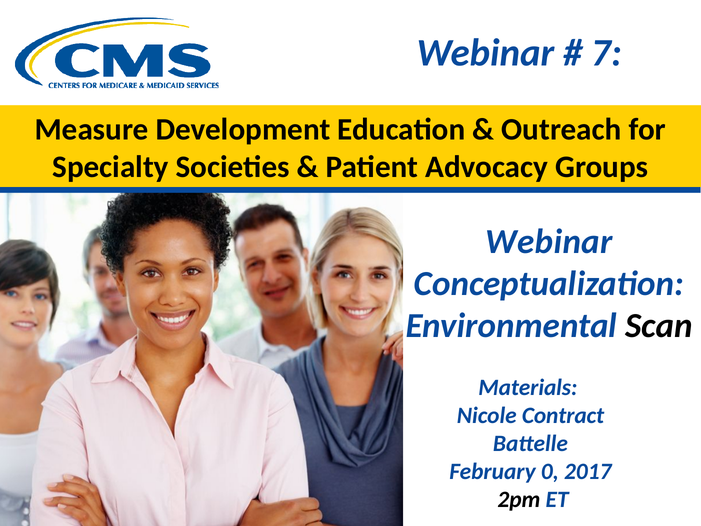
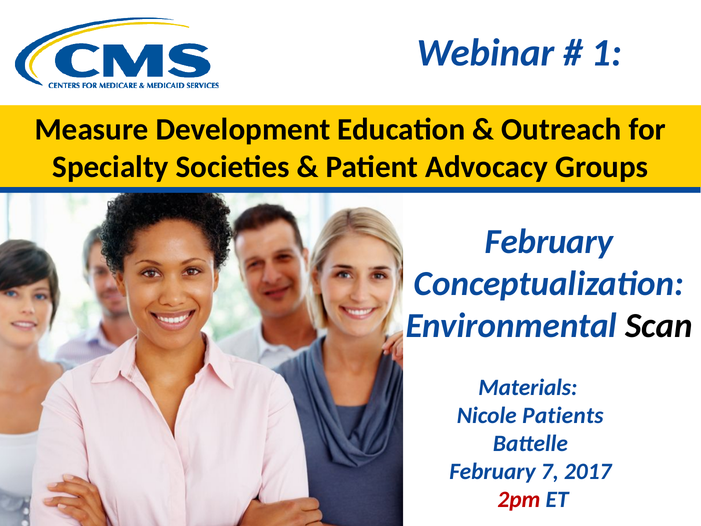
7: 7 -> 1
Webinar at (549, 241): Webinar -> February
Contract: Contract -> Patients
0: 0 -> 7
2pm colour: black -> red
